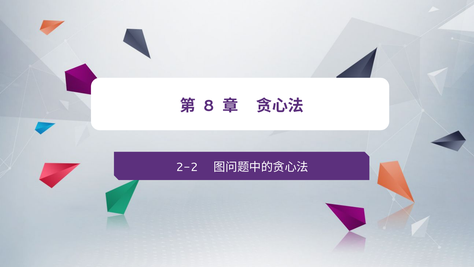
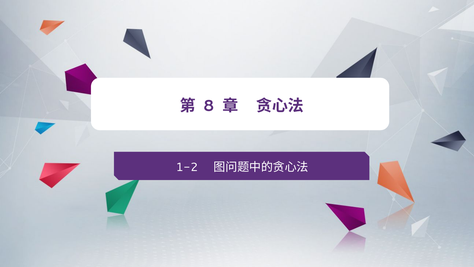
2-2: 2-2 -> 1-2
